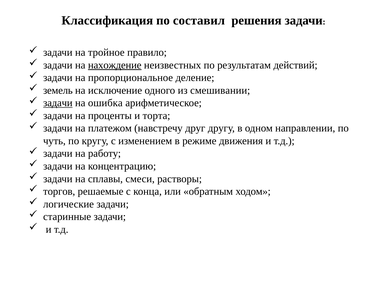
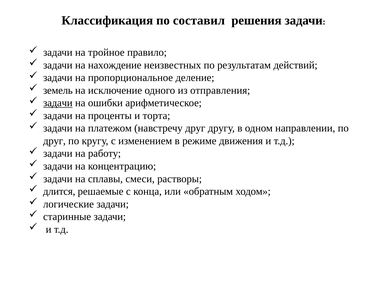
нахождение underline: present -> none
смешивании: смешивании -> отправления
ошибка: ошибка -> ошибки
чуть at (54, 141): чуть -> друг
торгов: торгов -> длится
